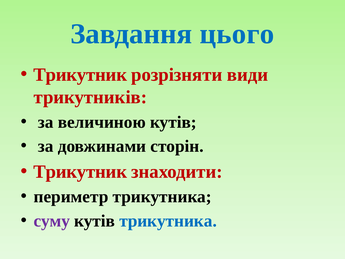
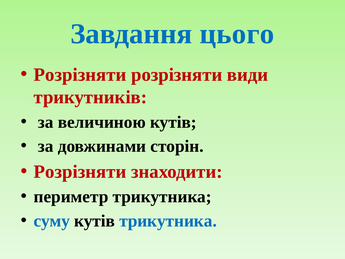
Трикутник at (80, 75): Трикутник -> Розрізняти
Трикутник at (80, 172): Трикутник -> Розрізняти
суму colour: purple -> blue
